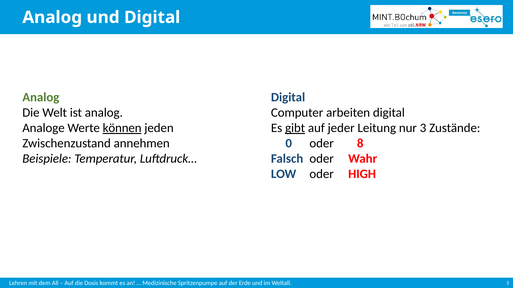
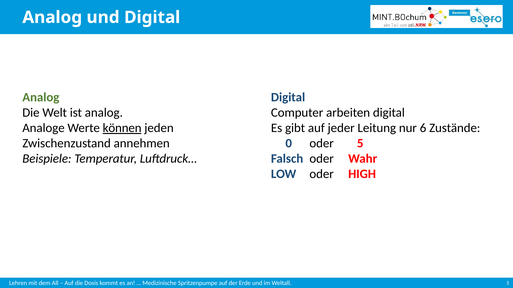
gibt underline: present -> none
3: 3 -> 6
oder 8: 8 -> 5
